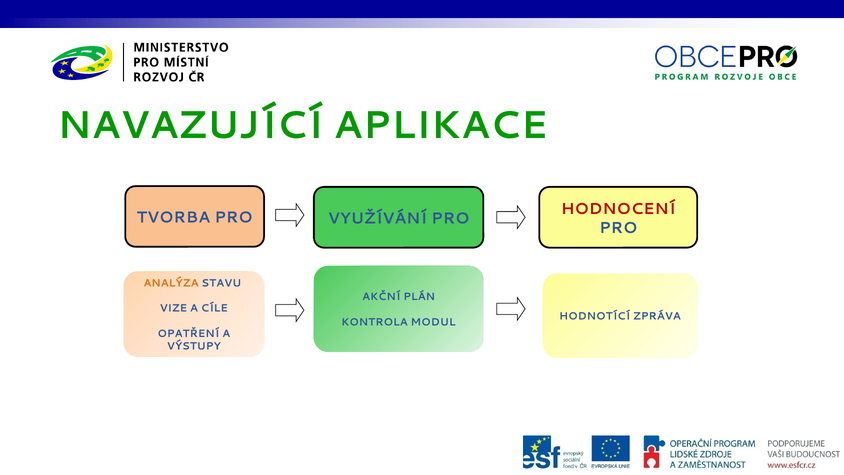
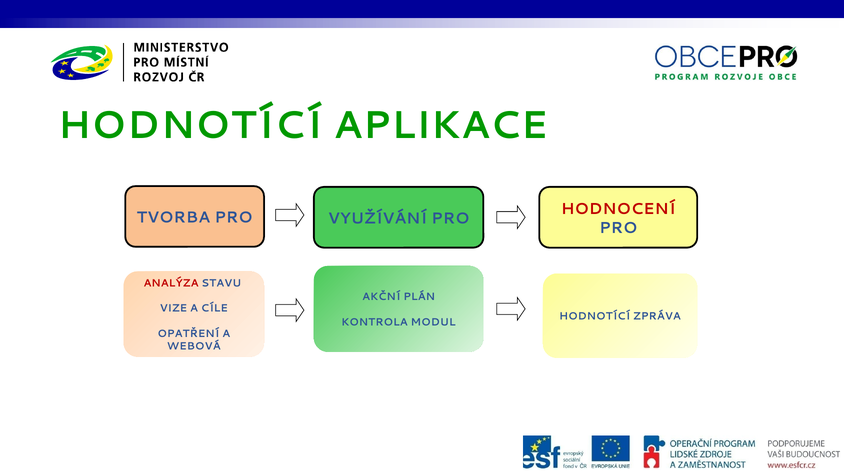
NAVAZUJÍCÍ at (190, 125): NAVAZUJÍCÍ -> HODNOTÍCÍ
ANALÝZA colour: orange -> red
VÝSTUPY: VÝSTUPY -> WEBOVÁ
